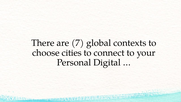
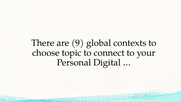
7: 7 -> 9
cities: cities -> topic
